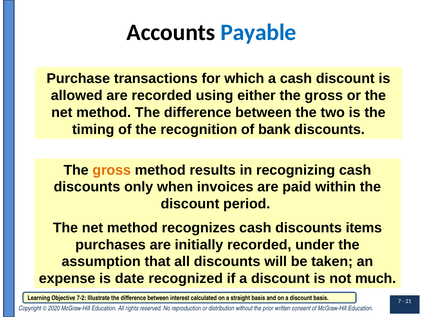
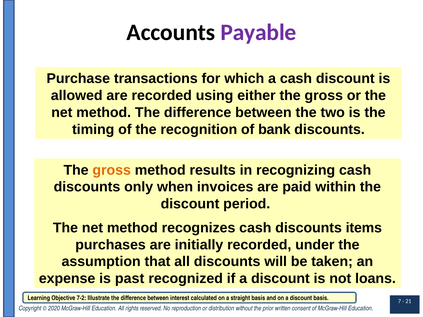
Payable colour: blue -> purple
date: date -> past
much: much -> loans
